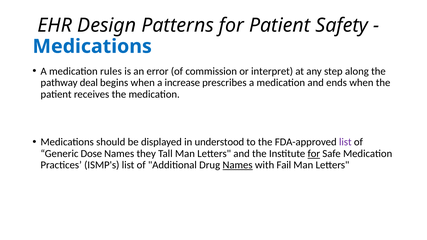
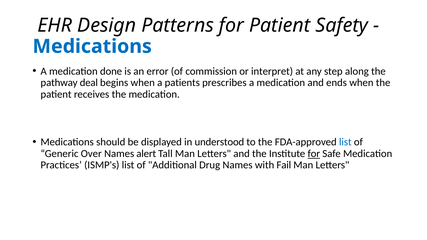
rules: rules -> done
increase: increase -> patients
list at (345, 142) colour: purple -> blue
Dose: Dose -> Over
they: they -> alert
Names at (238, 165) underline: present -> none
